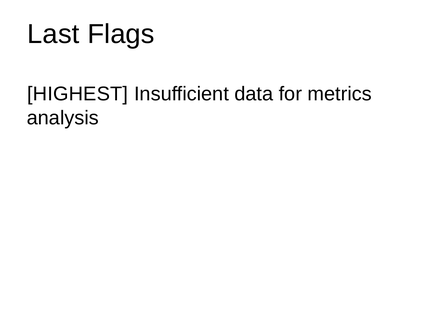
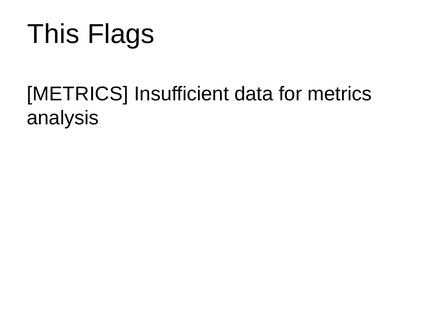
Last: Last -> This
HIGHEST at (78, 94): HIGHEST -> METRICS
